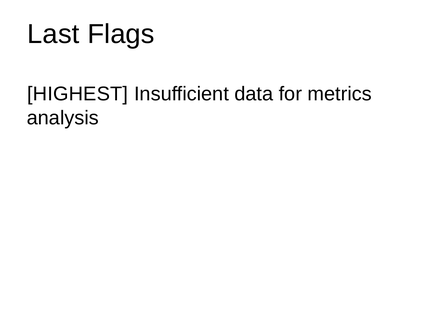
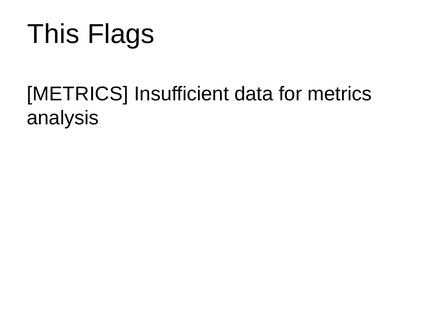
Last: Last -> This
HIGHEST at (78, 94): HIGHEST -> METRICS
